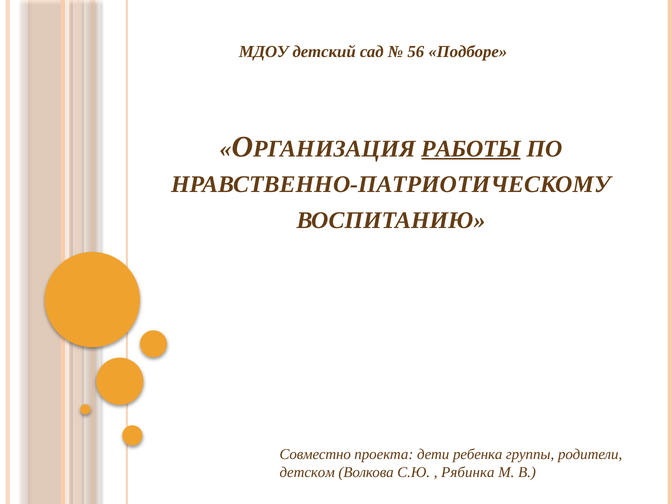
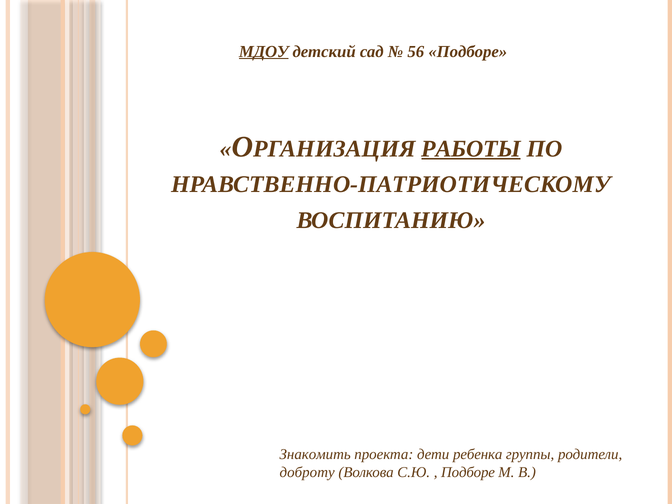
МДОУ underline: none -> present
Совместно: Совместно -> Знакомить
детском: детском -> доброту
Рябинка at (468, 472): Рябинка -> Подборе
